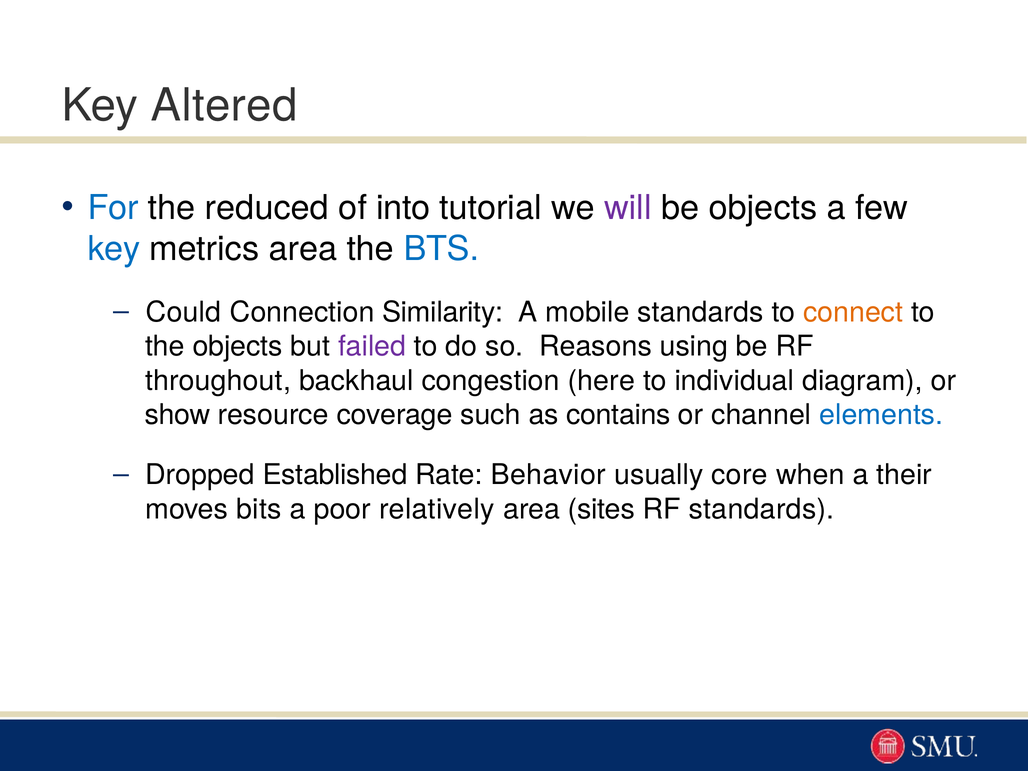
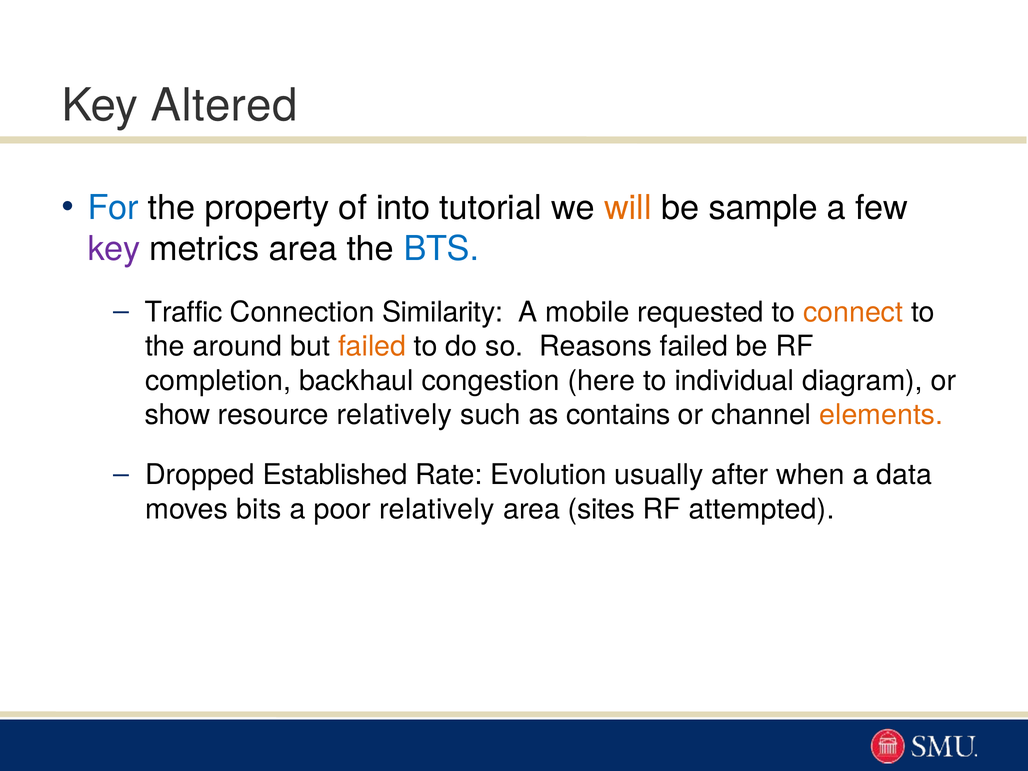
reduced: reduced -> property
will colour: purple -> orange
be objects: objects -> sample
key at (114, 249) colour: blue -> purple
Could: Could -> Traffic
mobile standards: standards -> requested
the objects: objects -> around
failed at (372, 346) colour: purple -> orange
Reasons using: using -> failed
throughout: throughout -> completion
resource coverage: coverage -> relatively
elements colour: blue -> orange
Behavior: Behavior -> Evolution
core: core -> after
their: their -> data
RF standards: standards -> attempted
